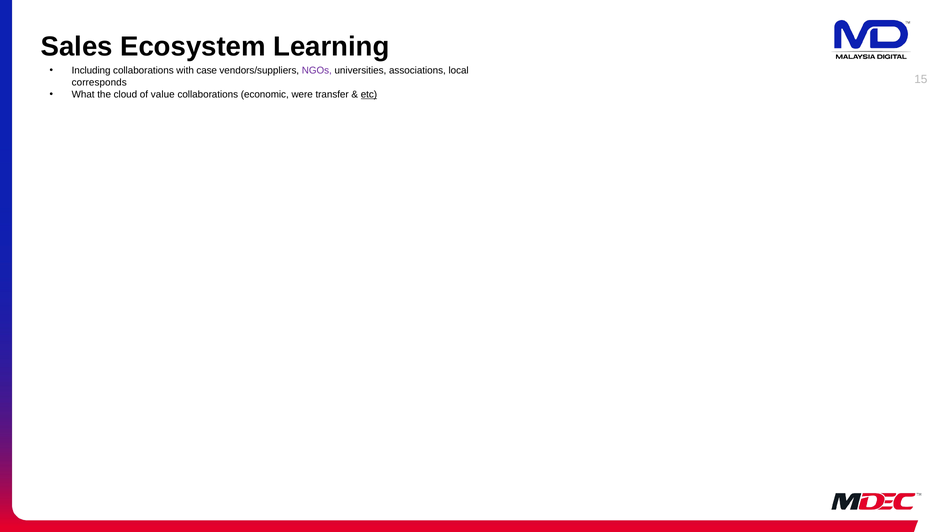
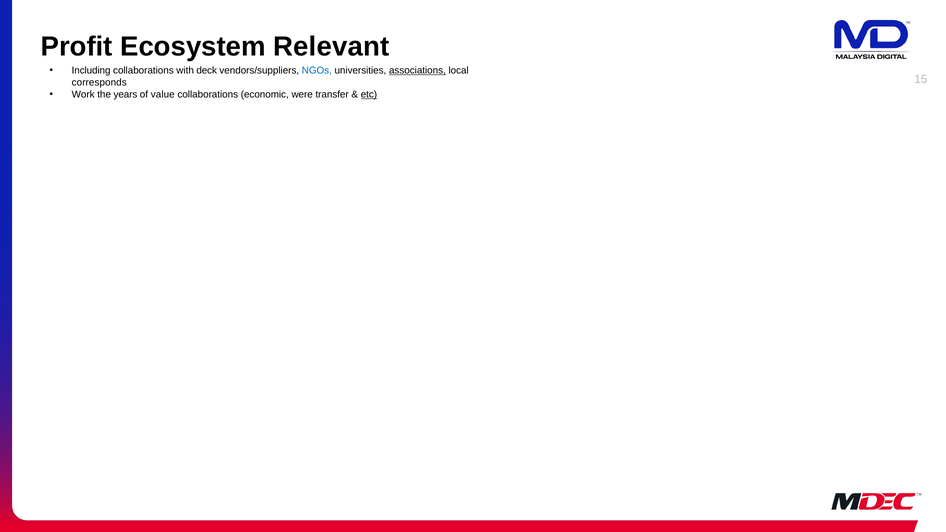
Sales: Sales -> Profit
Learning: Learning -> Relevant
case: case -> deck
NGOs colour: purple -> blue
associations underline: none -> present
What: What -> Work
cloud: cloud -> years
